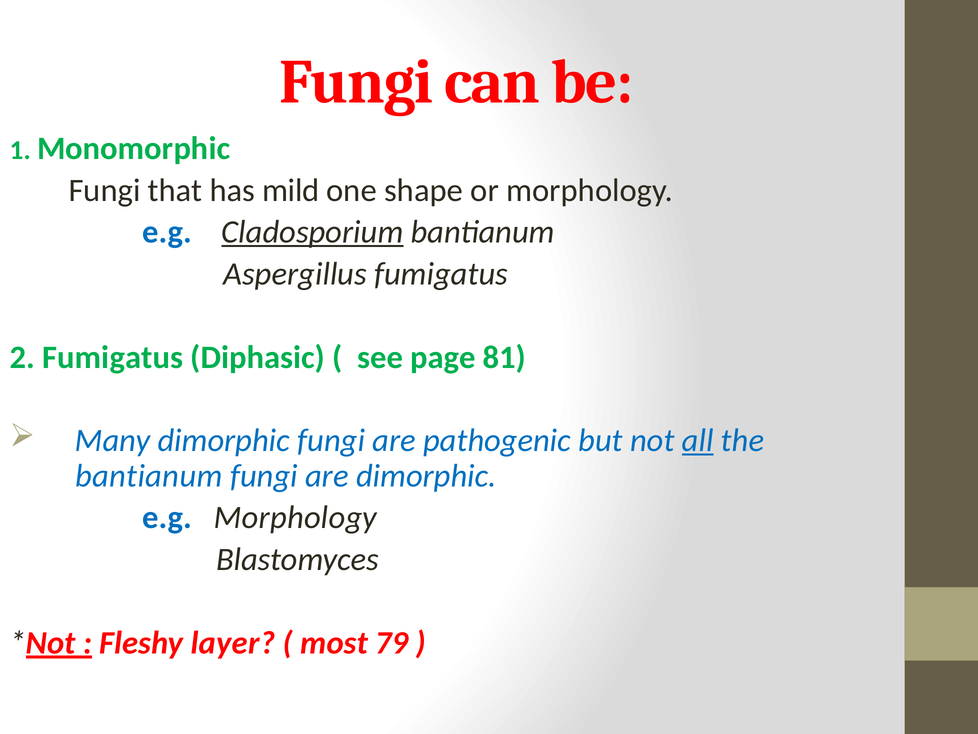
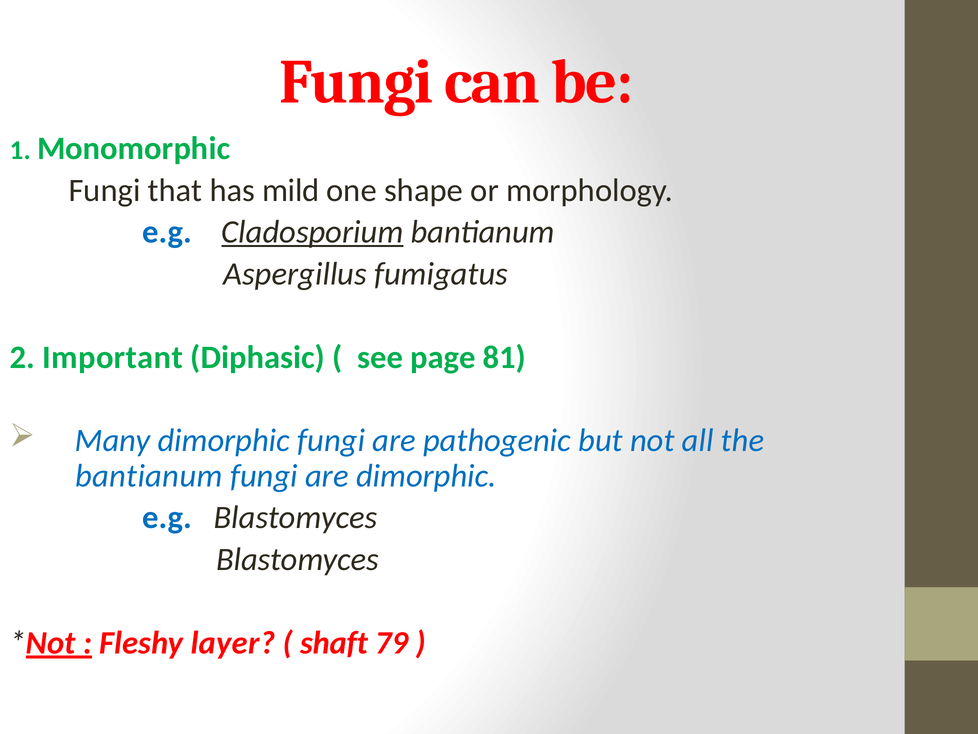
2 Fumigatus: Fumigatus -> Important
all underline: present -> none
e.g Morphology: Morphology -> Blastomyces
most: most -> shaft
